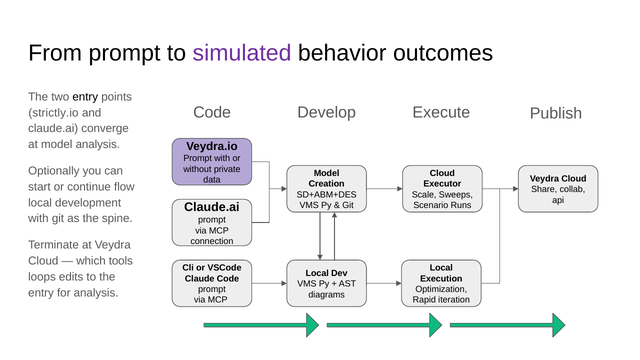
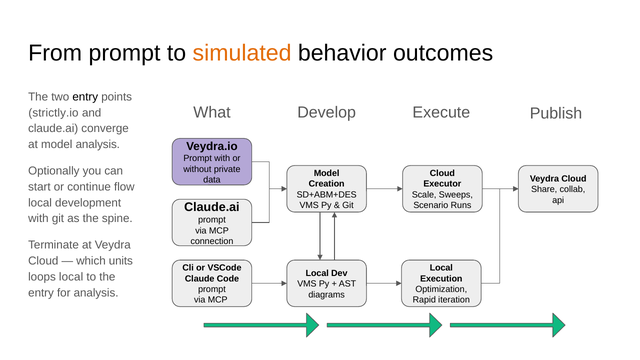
simulated colour: purple -> orange
Code at (212, 112): Code -> What
tools: tools -> units
loops edits: edits -> local
